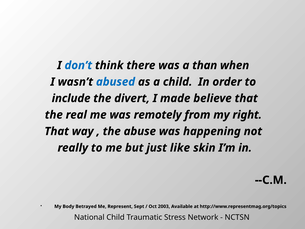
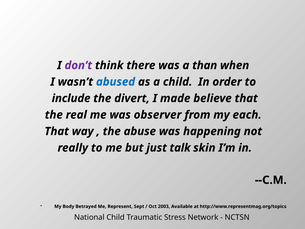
don’t colour: blue -> purple
remotely: remotely -> observer
right: right -> each
like: like -> talk
